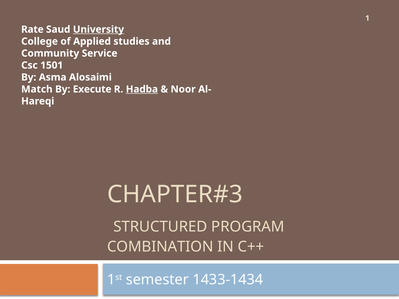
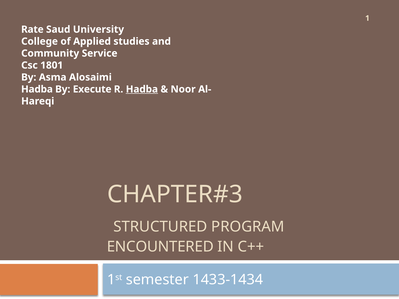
University underline: present -> none
1501: 1501 -> 1801
Match at (37, 89): Match -> Hadba
COMBINATION: COMBINATION -> ENCOUNTERED
